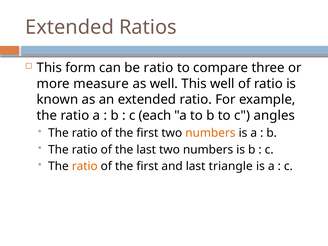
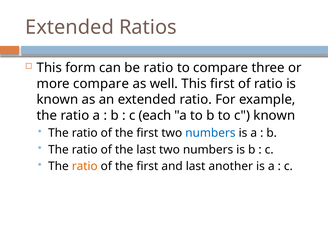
more measure: measure -> compare
This well: well -> first
c angles: angles -> known
numbers at (210, 133) colour: orange -> blue
triangle: triangle -> another
